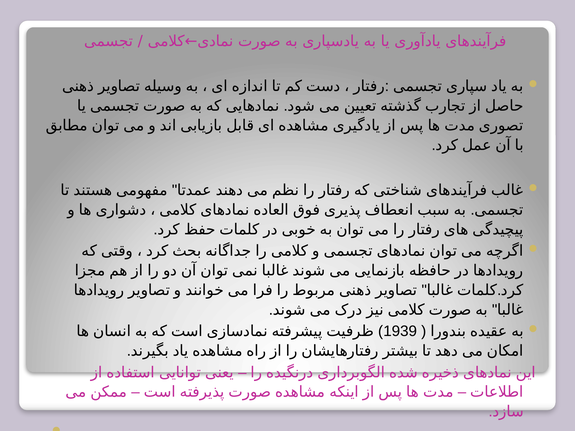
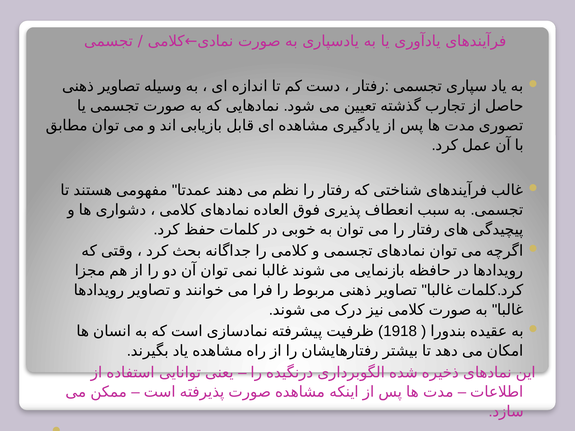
1939: 1939 -> 1918
